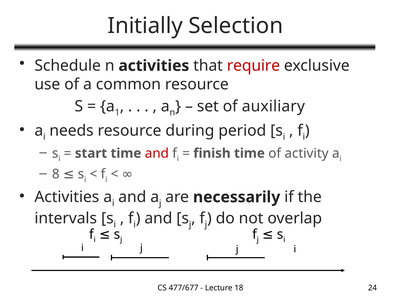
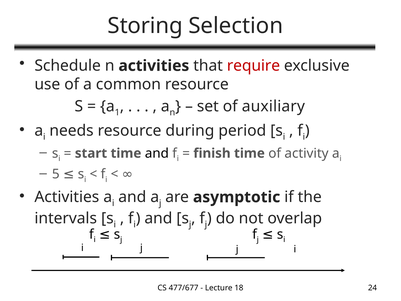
Initially: Initially -> Storing
and at (157, 153) colour: red -> black
8: 8 -> 5
necessarily: necessarily -> asymptotic
